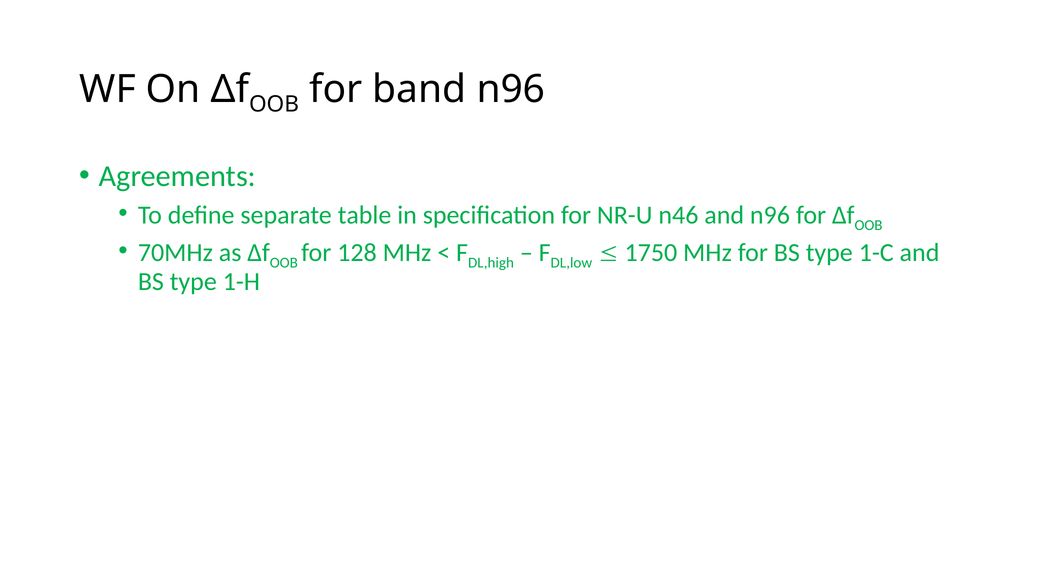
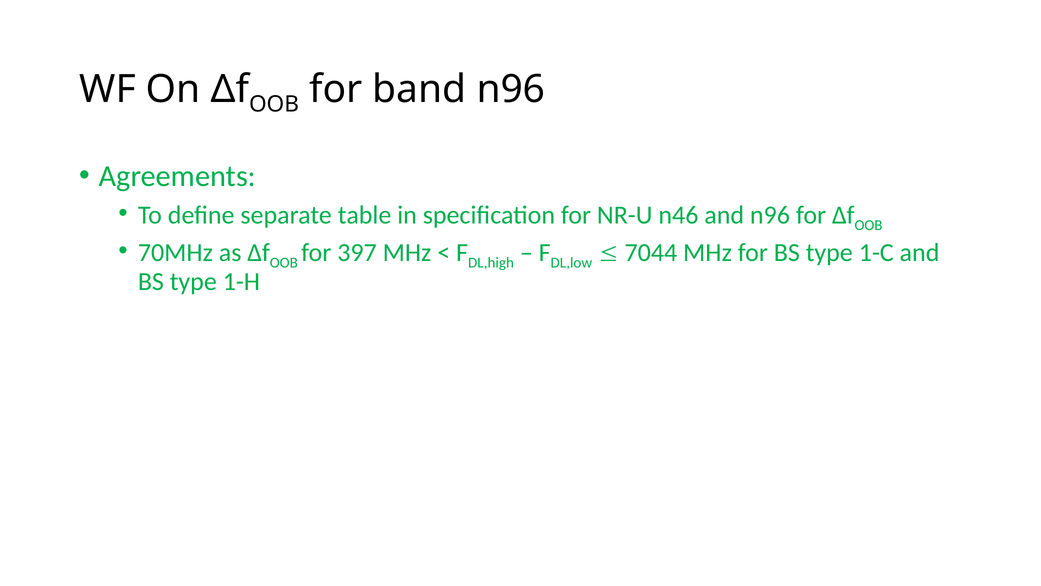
128: 128 -> 397
1750: 1750 -> 7044
